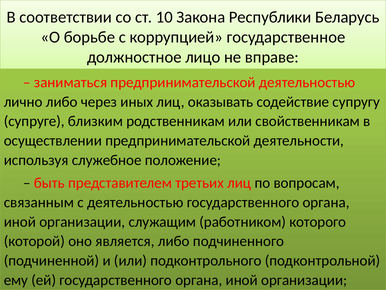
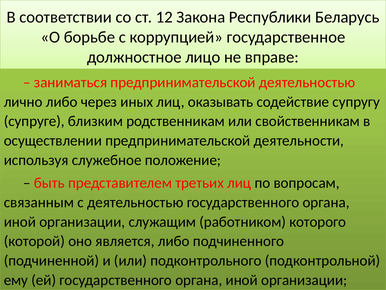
10: 10 -> 12
